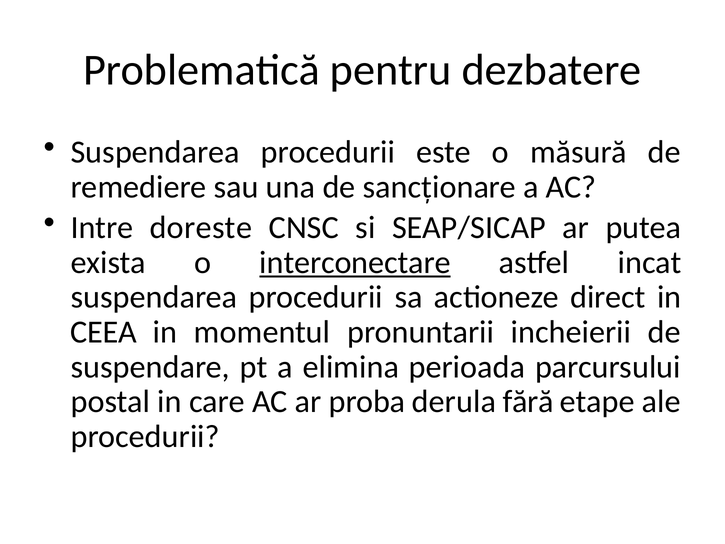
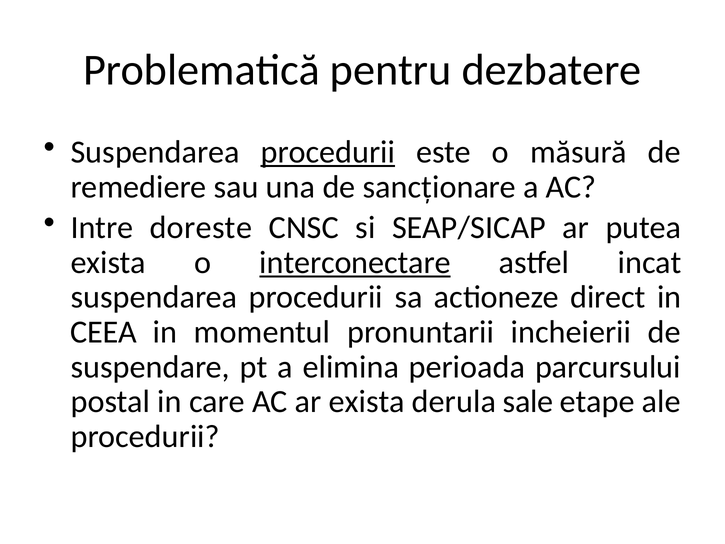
procedurii at (328, 152) underline: none -> present
ar proba: proba -> exista
fără: fără -> sale
